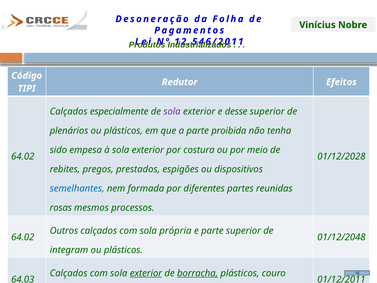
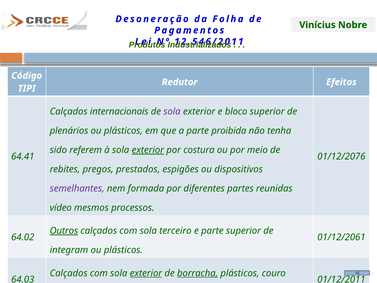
especialmente: especialmente -> internacionais
desse: desse -> bloco
empesa: empesa -> referem
exterior at (148, 150) underline: none -> present
64.02 at (23, 156): 64.02 -> 64.41
01/12/2028: 01/12/2028 -> 01/12/2076
semelhantes colour: blue -> purple
rosas: rosas -> vídeo
Outros underline: none -> present
própria: própria -> terceiro
01/12/2048: 01/12/2048 -> 01/12/2061
